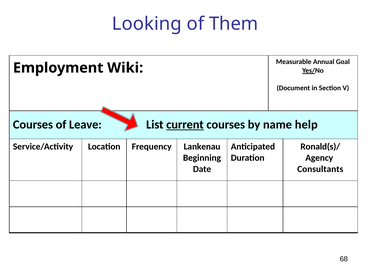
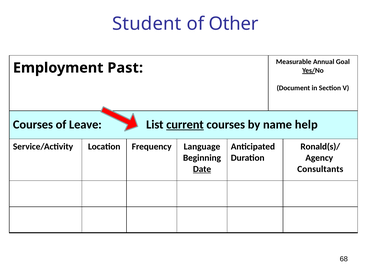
Looking: Looking -> Student
Them: Them -> Other
Wiki: Wiki -> Past
Lankenau: Lankenau -> Language
Date underline: none -> present
